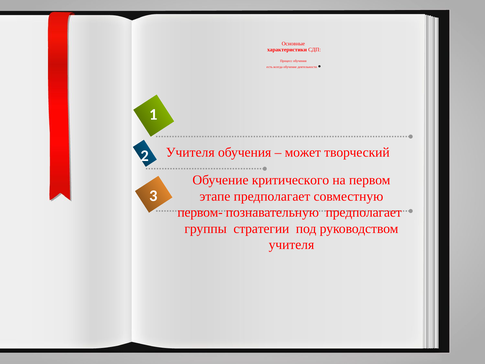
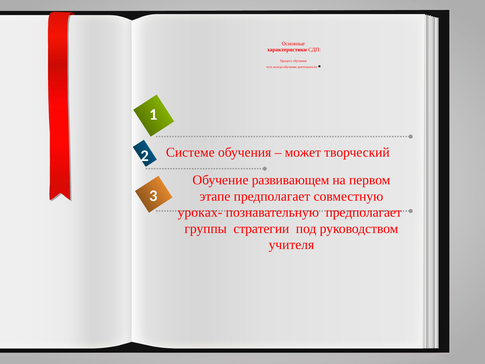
Учителя at (190, 152): Учителя -> Системе
критического: критического -> развивающем
первом-: первом- -> уроках-
